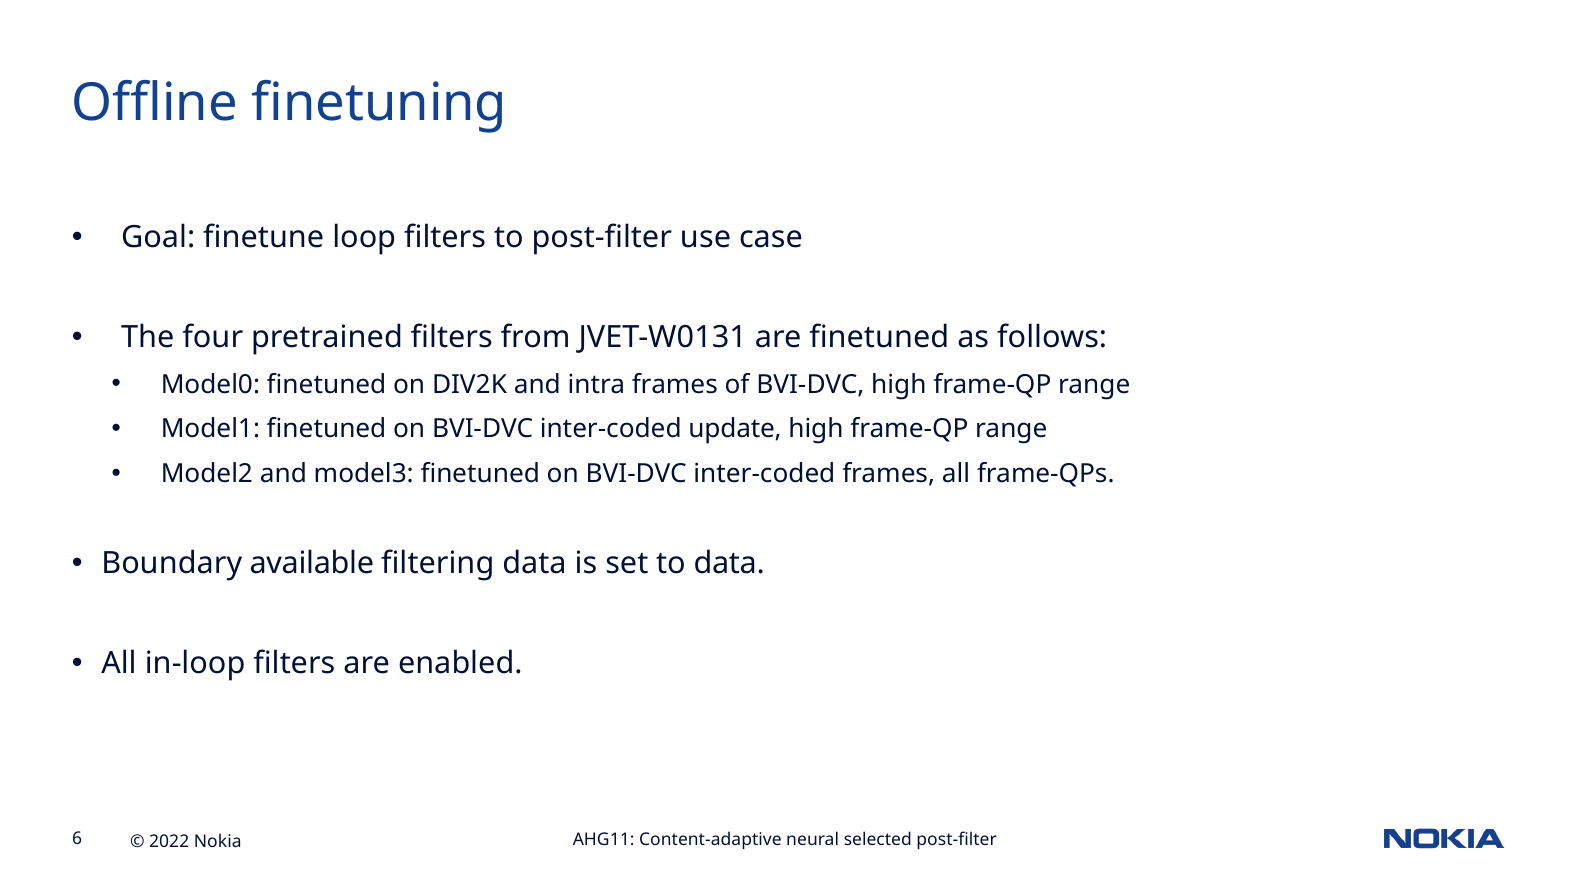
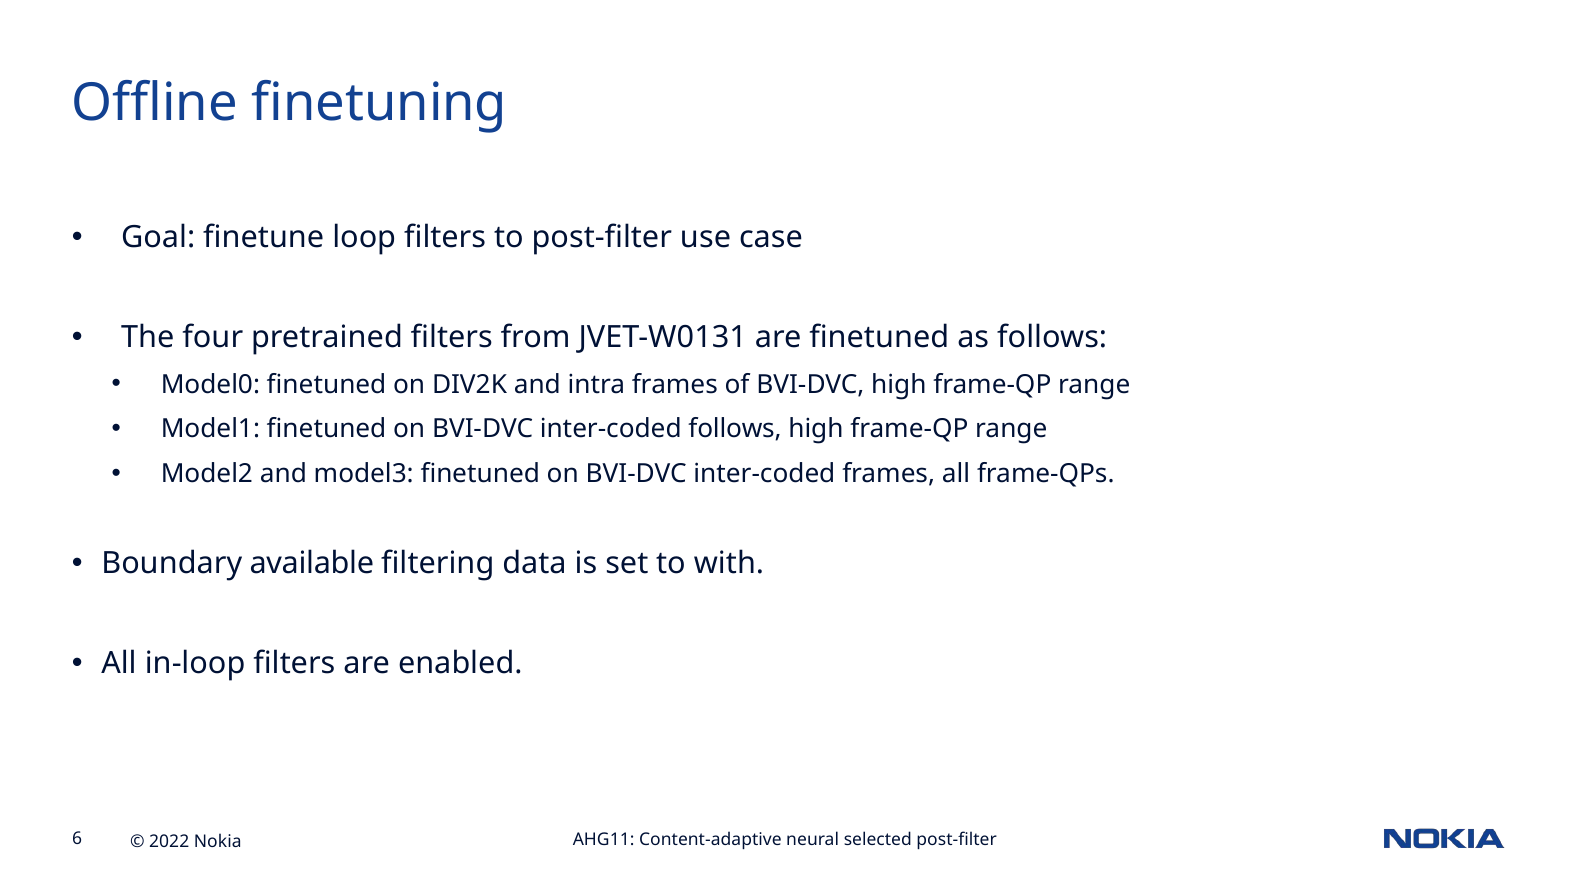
inter-coded update: update -> follows
to data: data -> with
